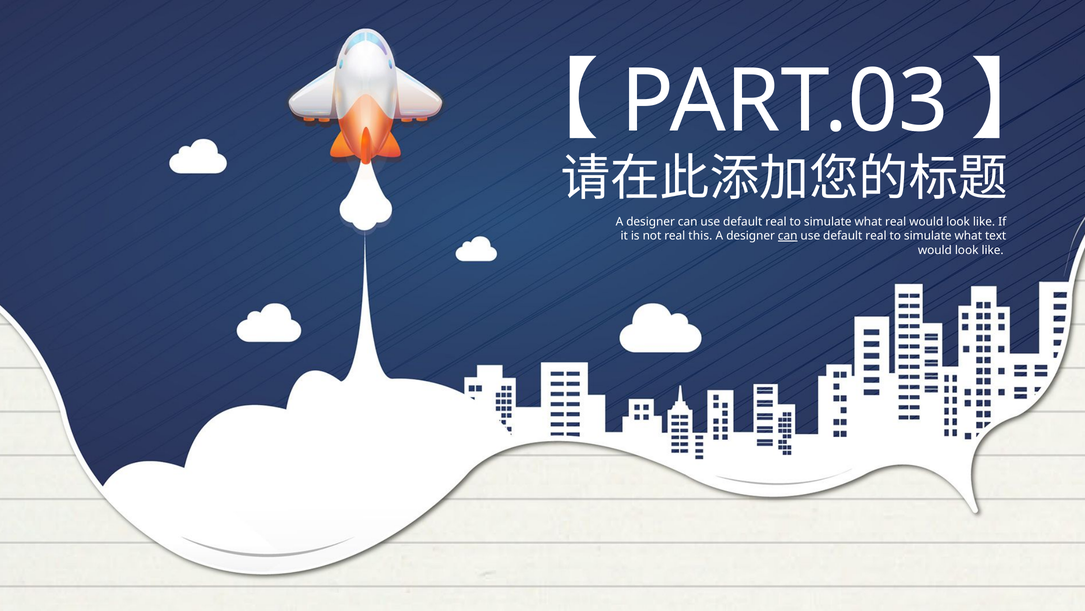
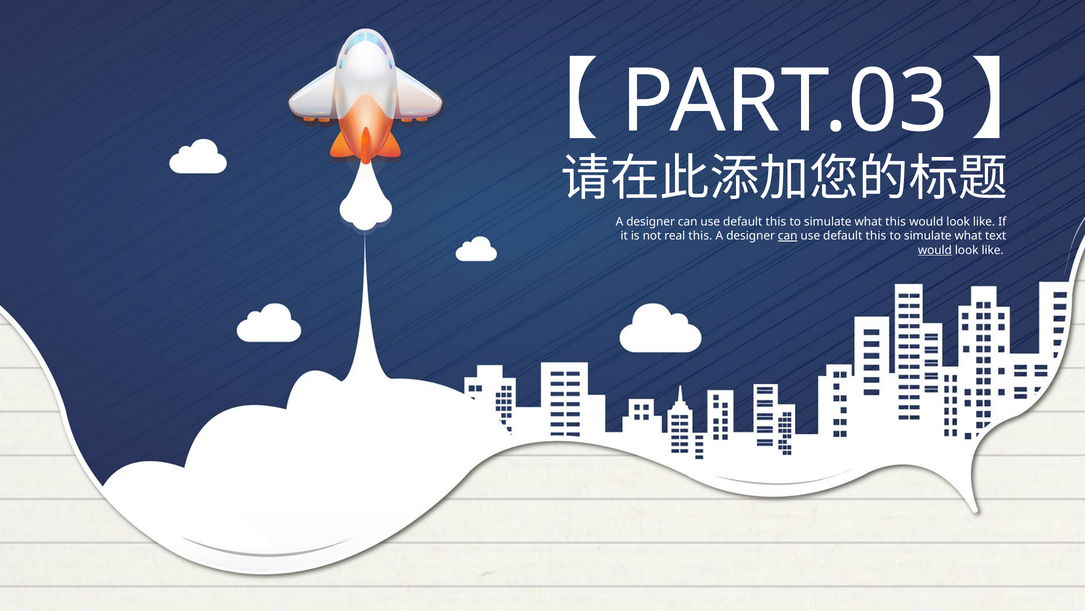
real at (776, 221): real -> this
what real: real -> this
real at (876, 236): real -> this
would at (935, 250) underline: none -> present
